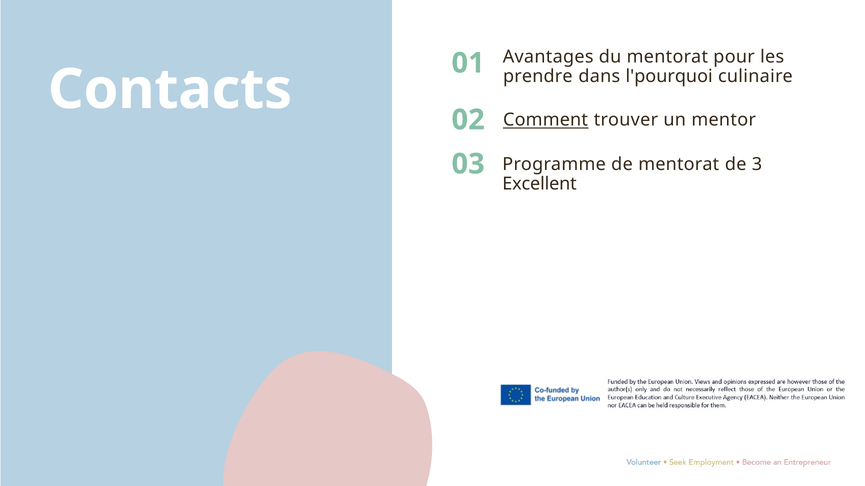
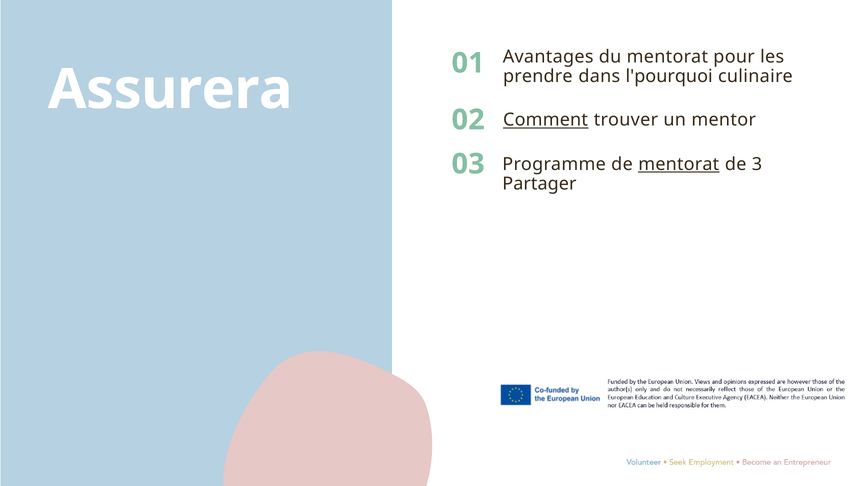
Contacts: Contacts -> Assurera
mentorat at (679, 164) underline: none -> present
Excellent: Excellent -> Partager
